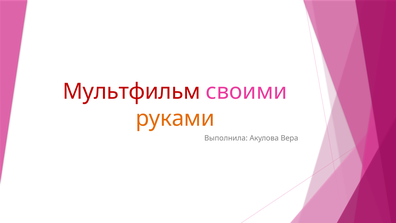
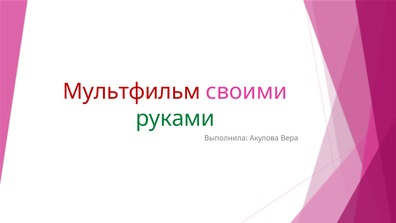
руками colour: orange -> green
